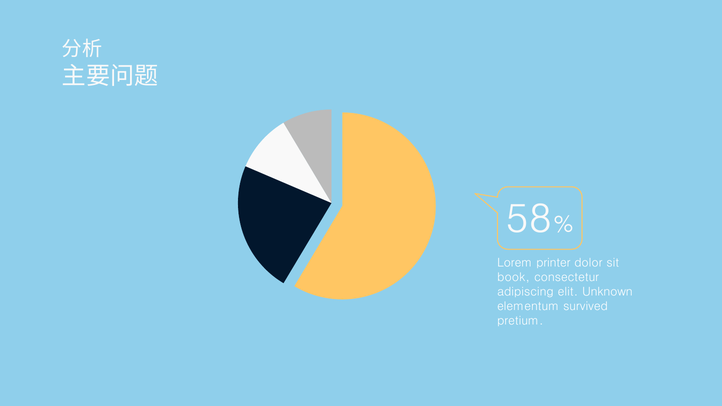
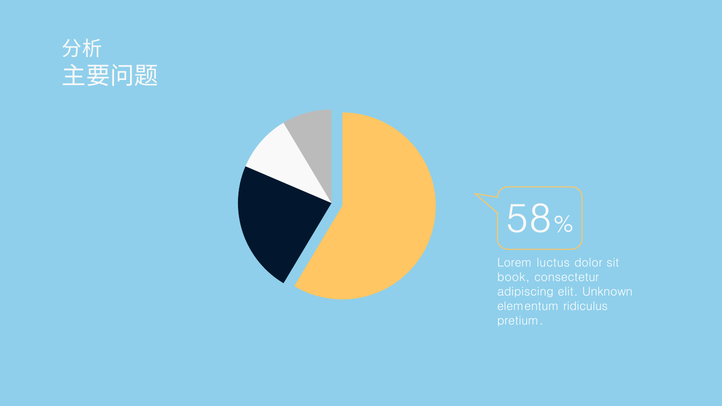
printer: printer -> luctus
survived: survived -> ridiculus
